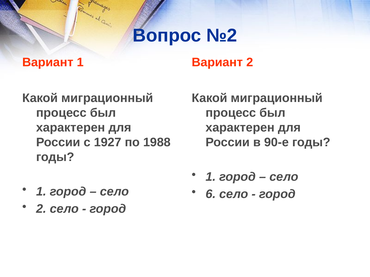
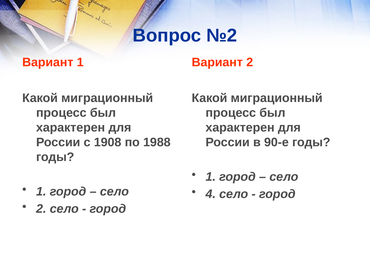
1927: 1927 -> 1908
6: 6 -> 4
